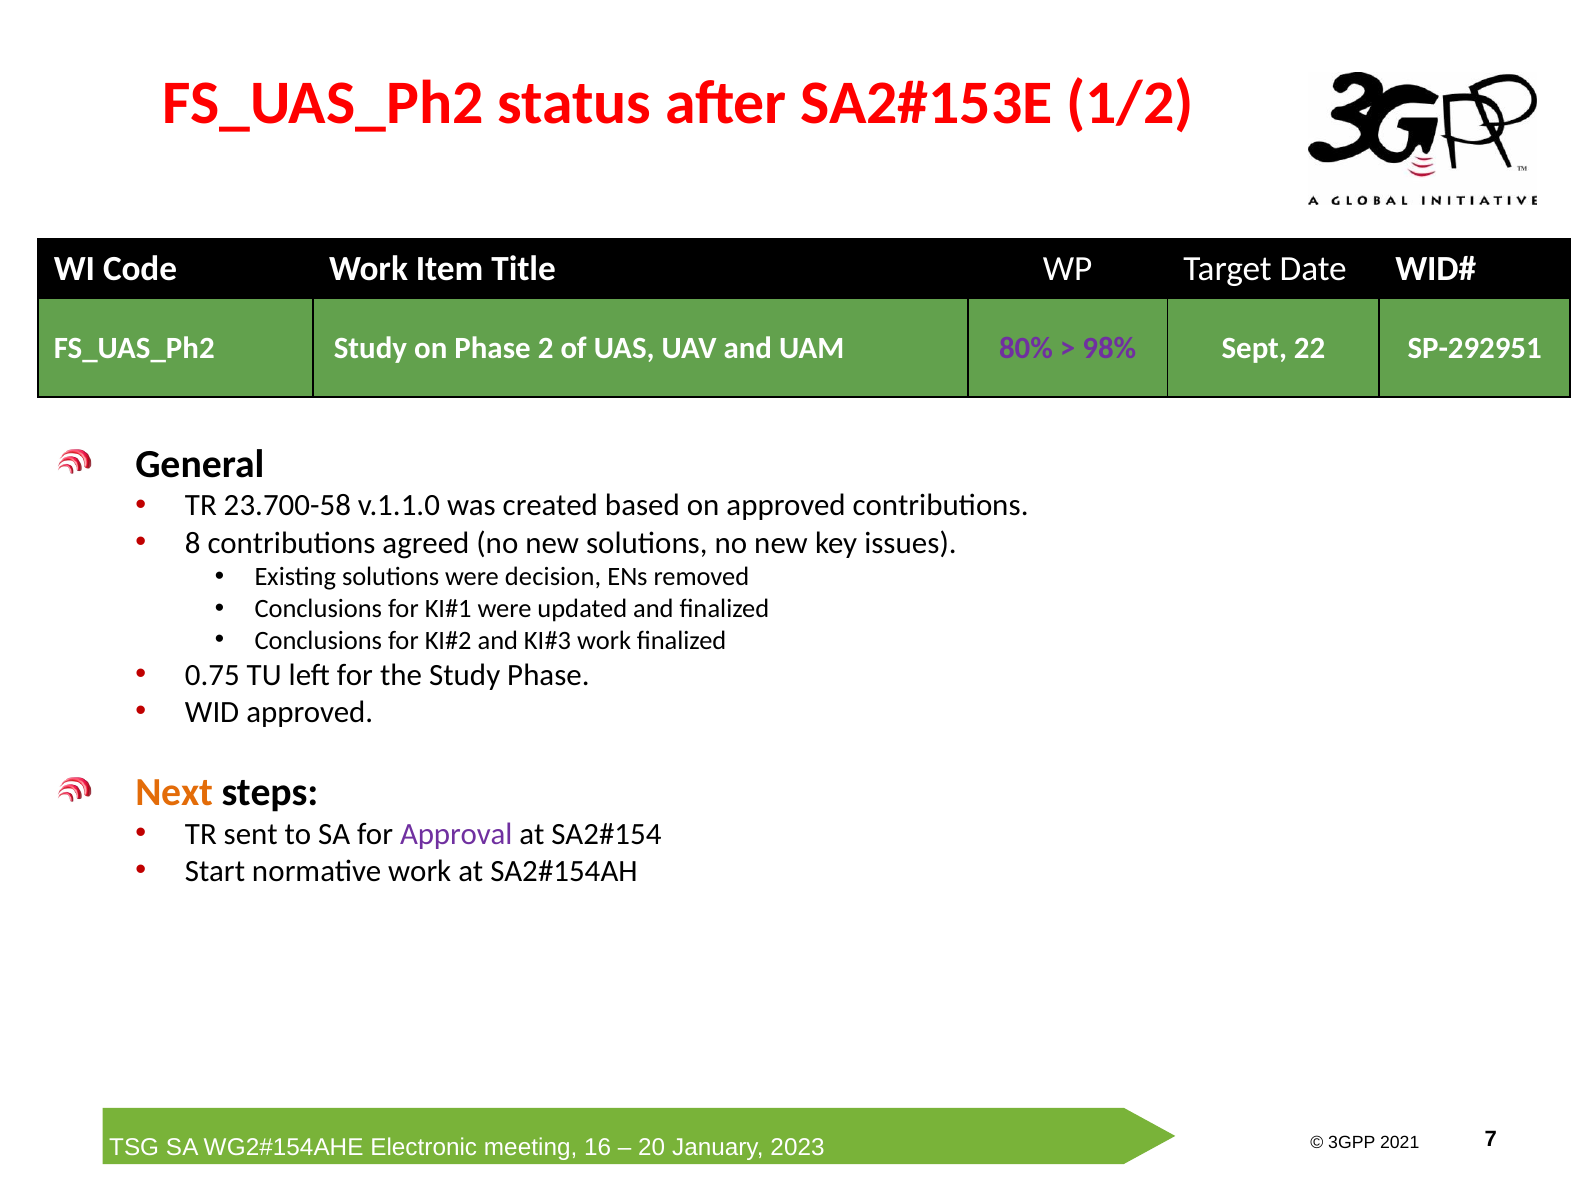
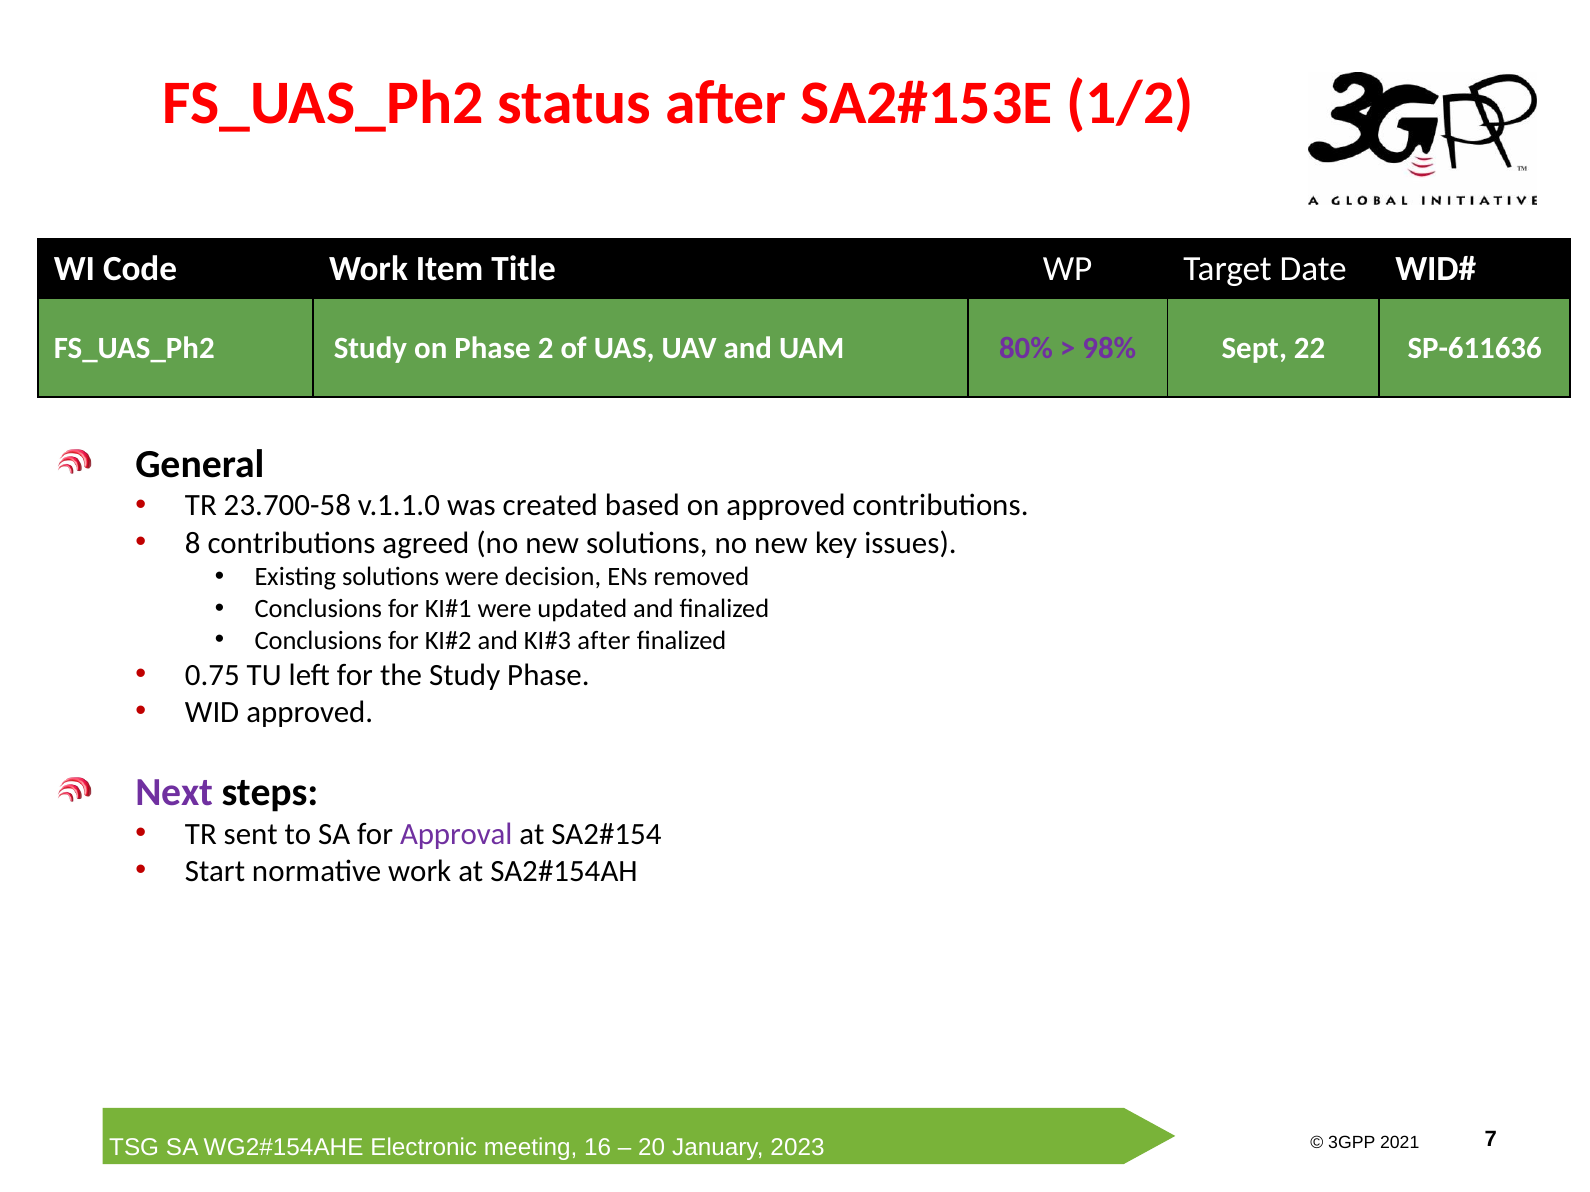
SP-292951: SP-292951 -> SP-611636
work at (604, 641): work -> after
Next colour: orange -> purple
